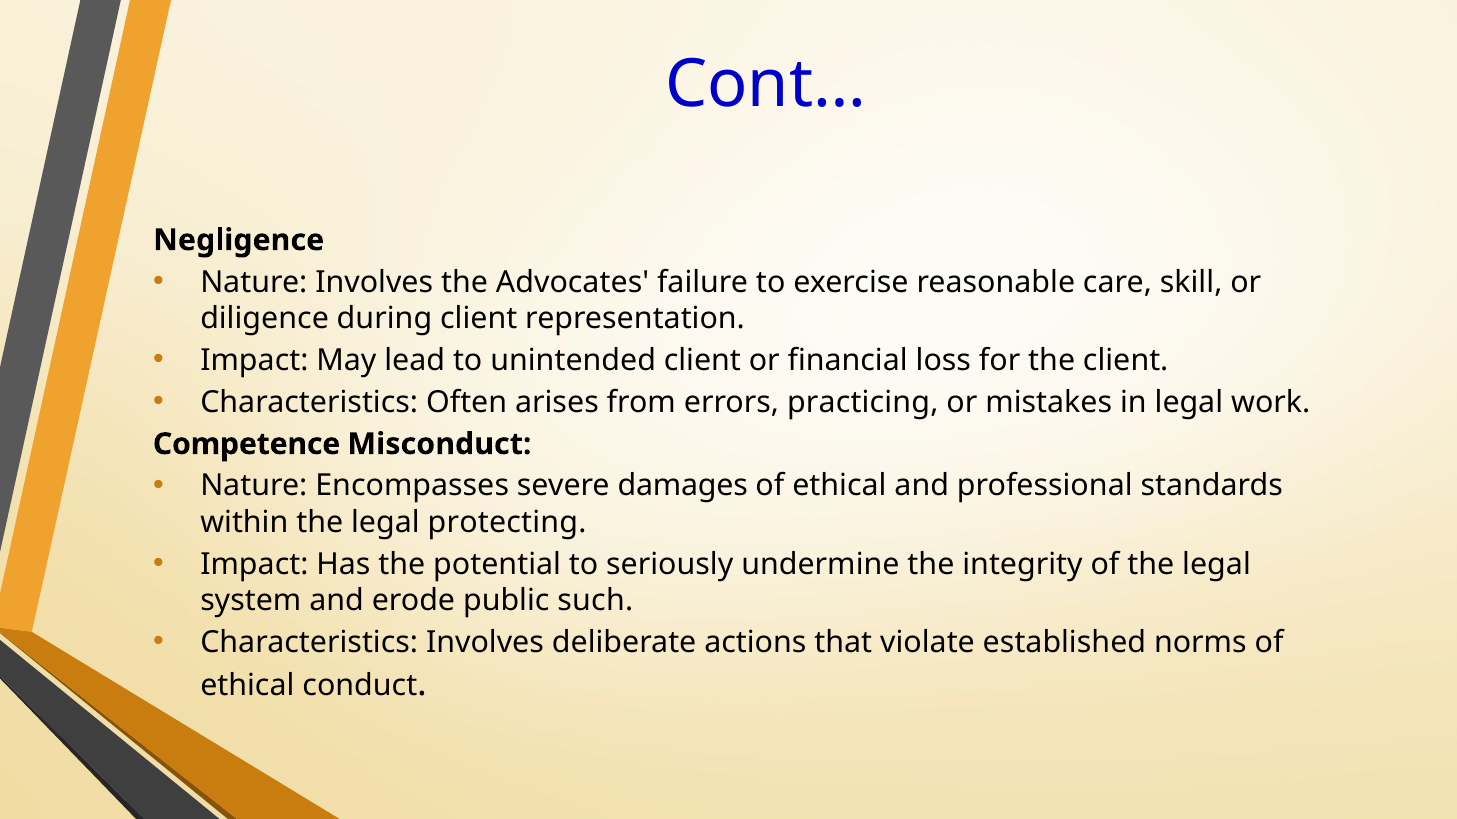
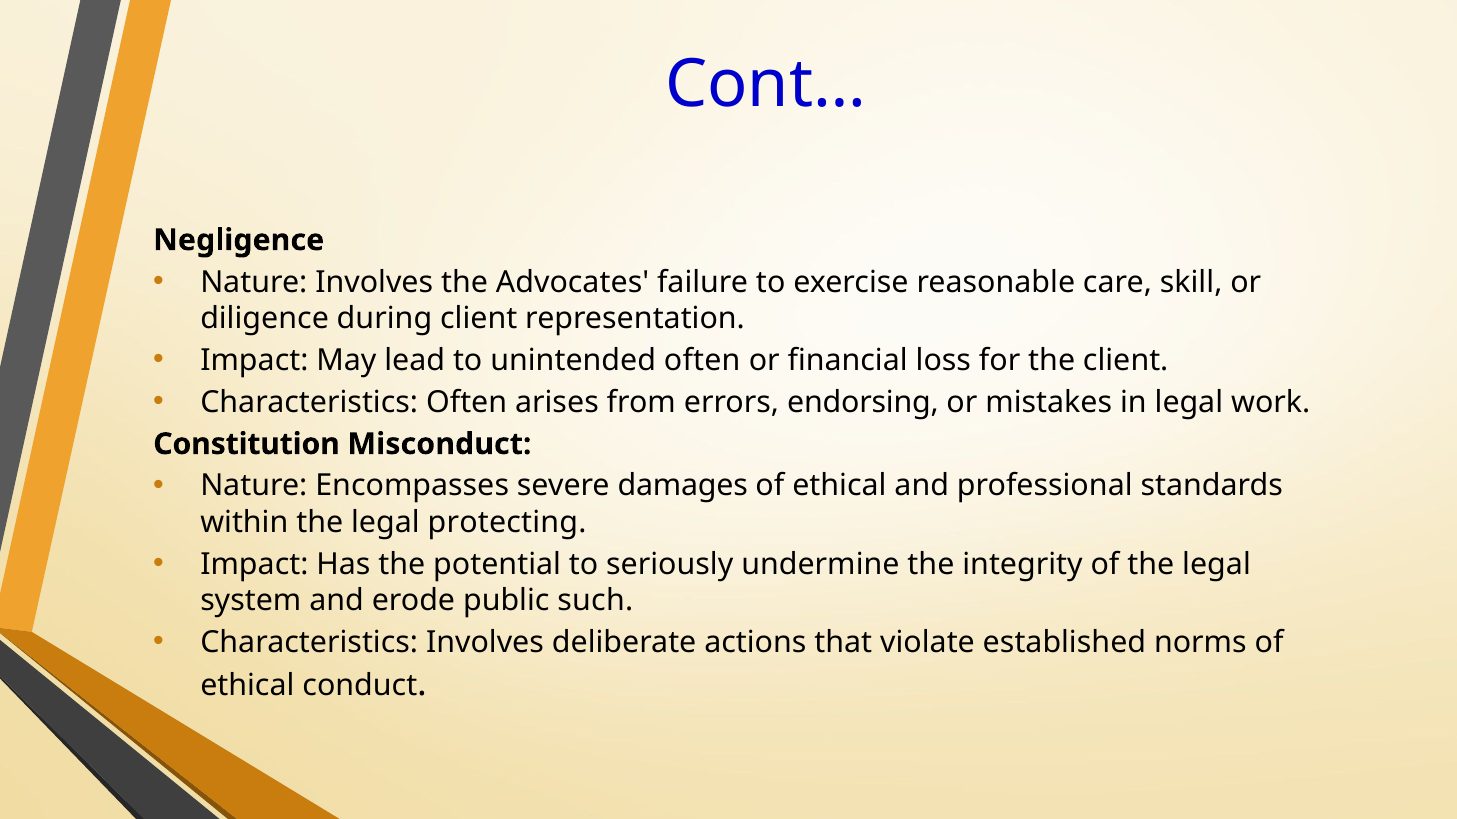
unintended client: client -> often
practicing: practicing -> endorsing
Competence: Competence -> Constitution
